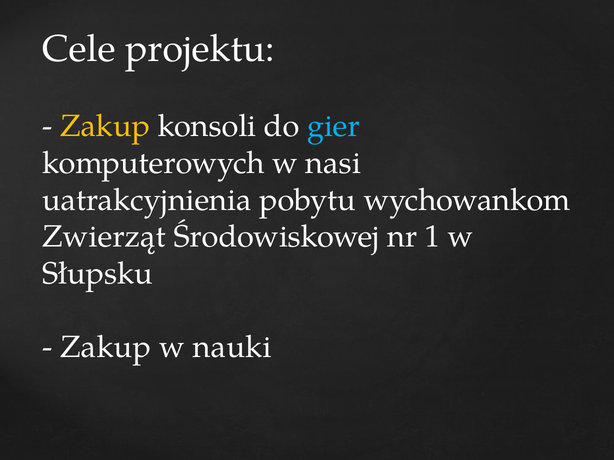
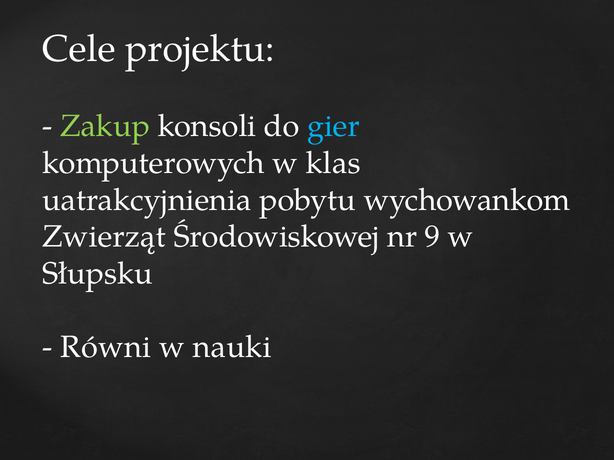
Zakup at (105, 126) colour: yellow -> light green
nasi: nasi -> klas
1: 1 -> 9
Zakup at (106, 347): Zakup -> Równi
